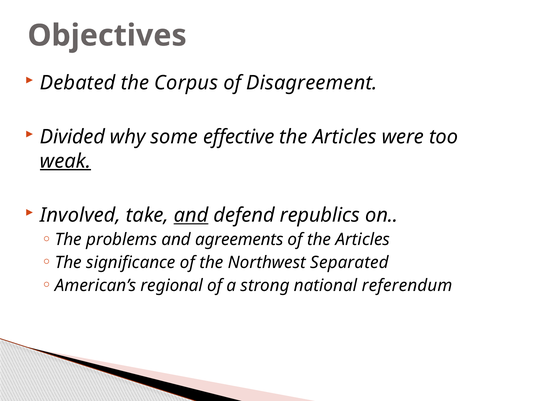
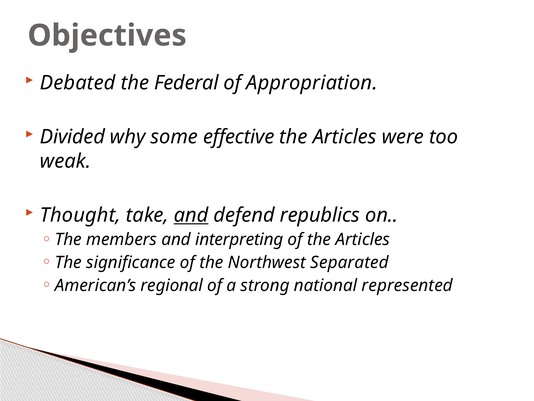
Corpus: Corpus -> Federal
Disagreement: Disagreement -> Appropriation
weak underline: present -> none
Involved: Involved -> Thought
problems: problems -> members
agreements: agreements -> interpreting
referendum: referendum -> represented
